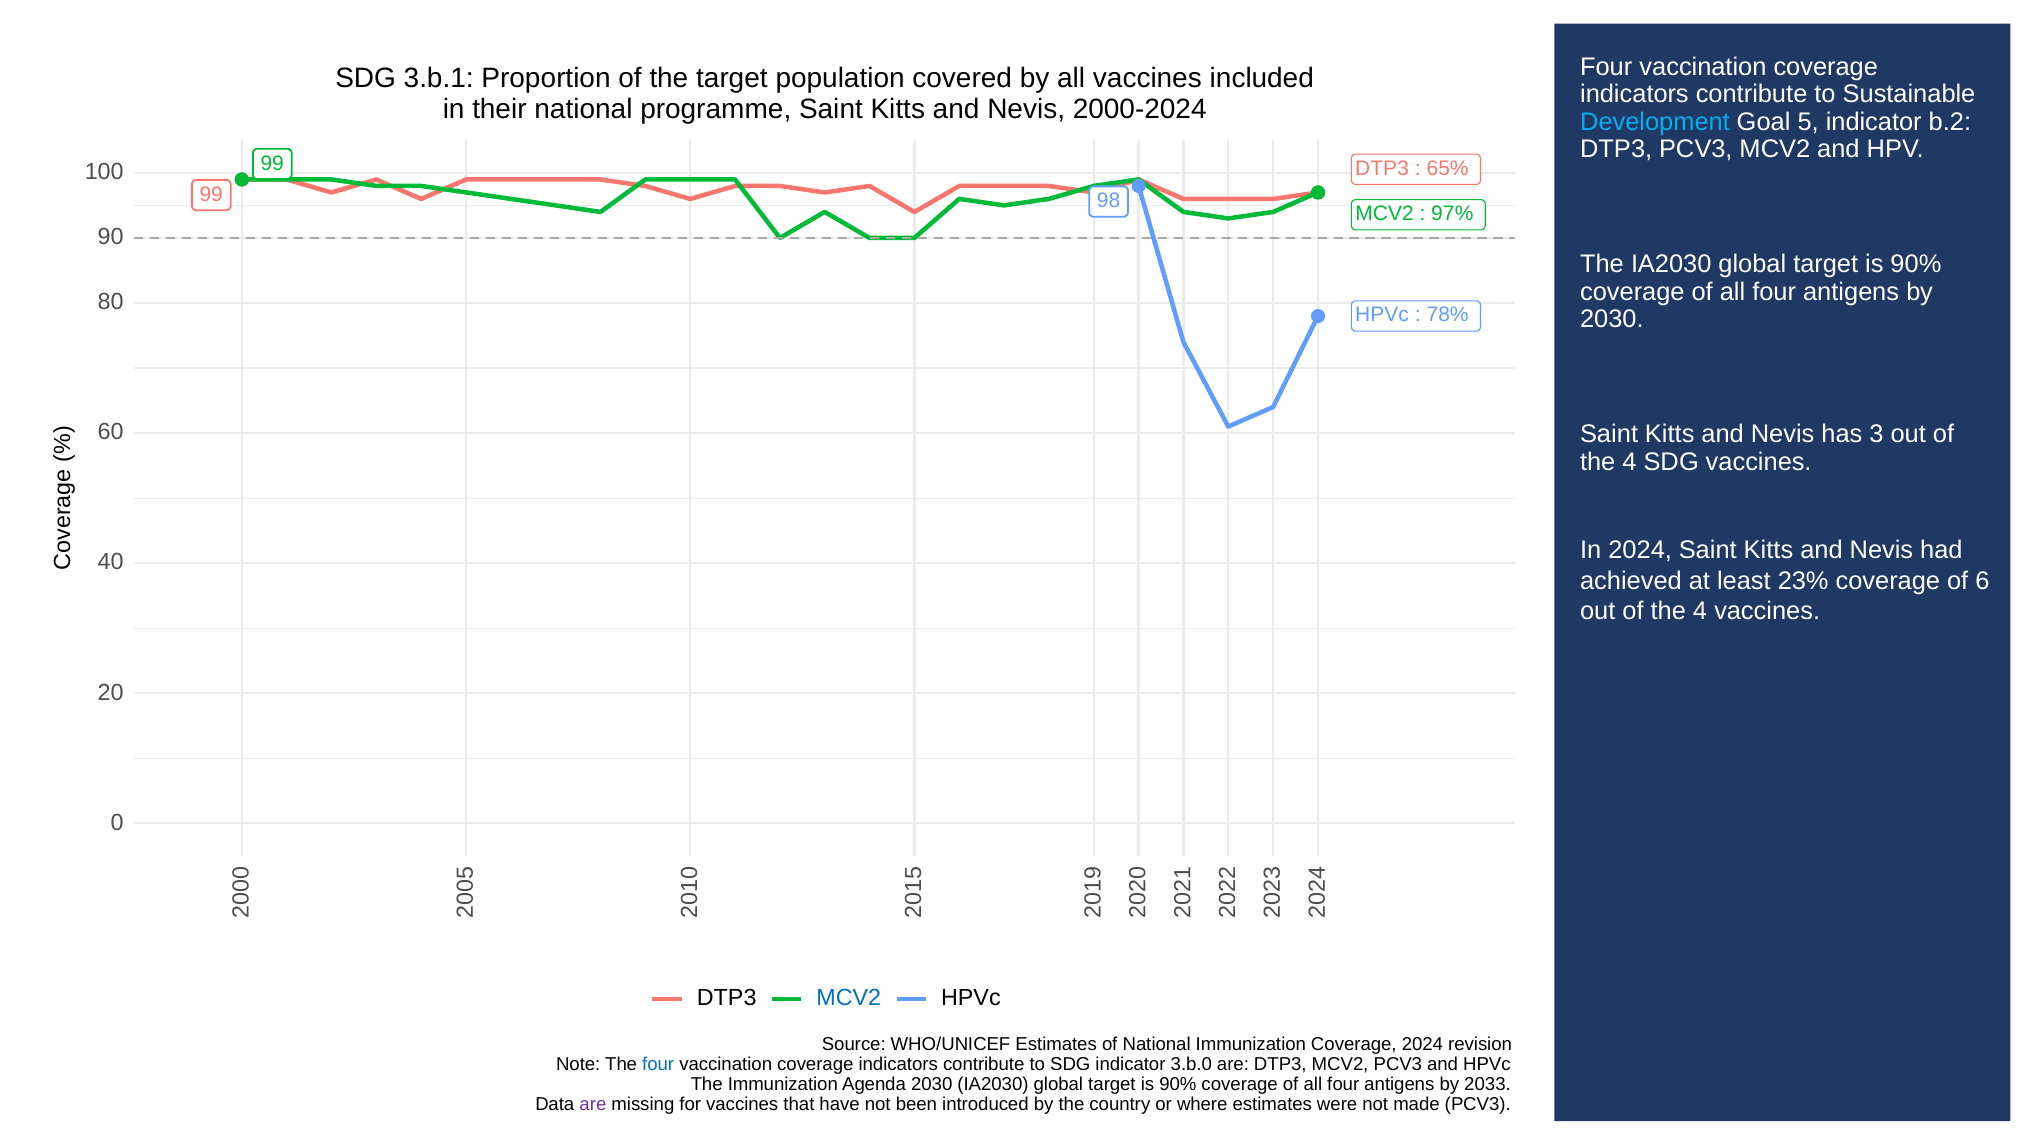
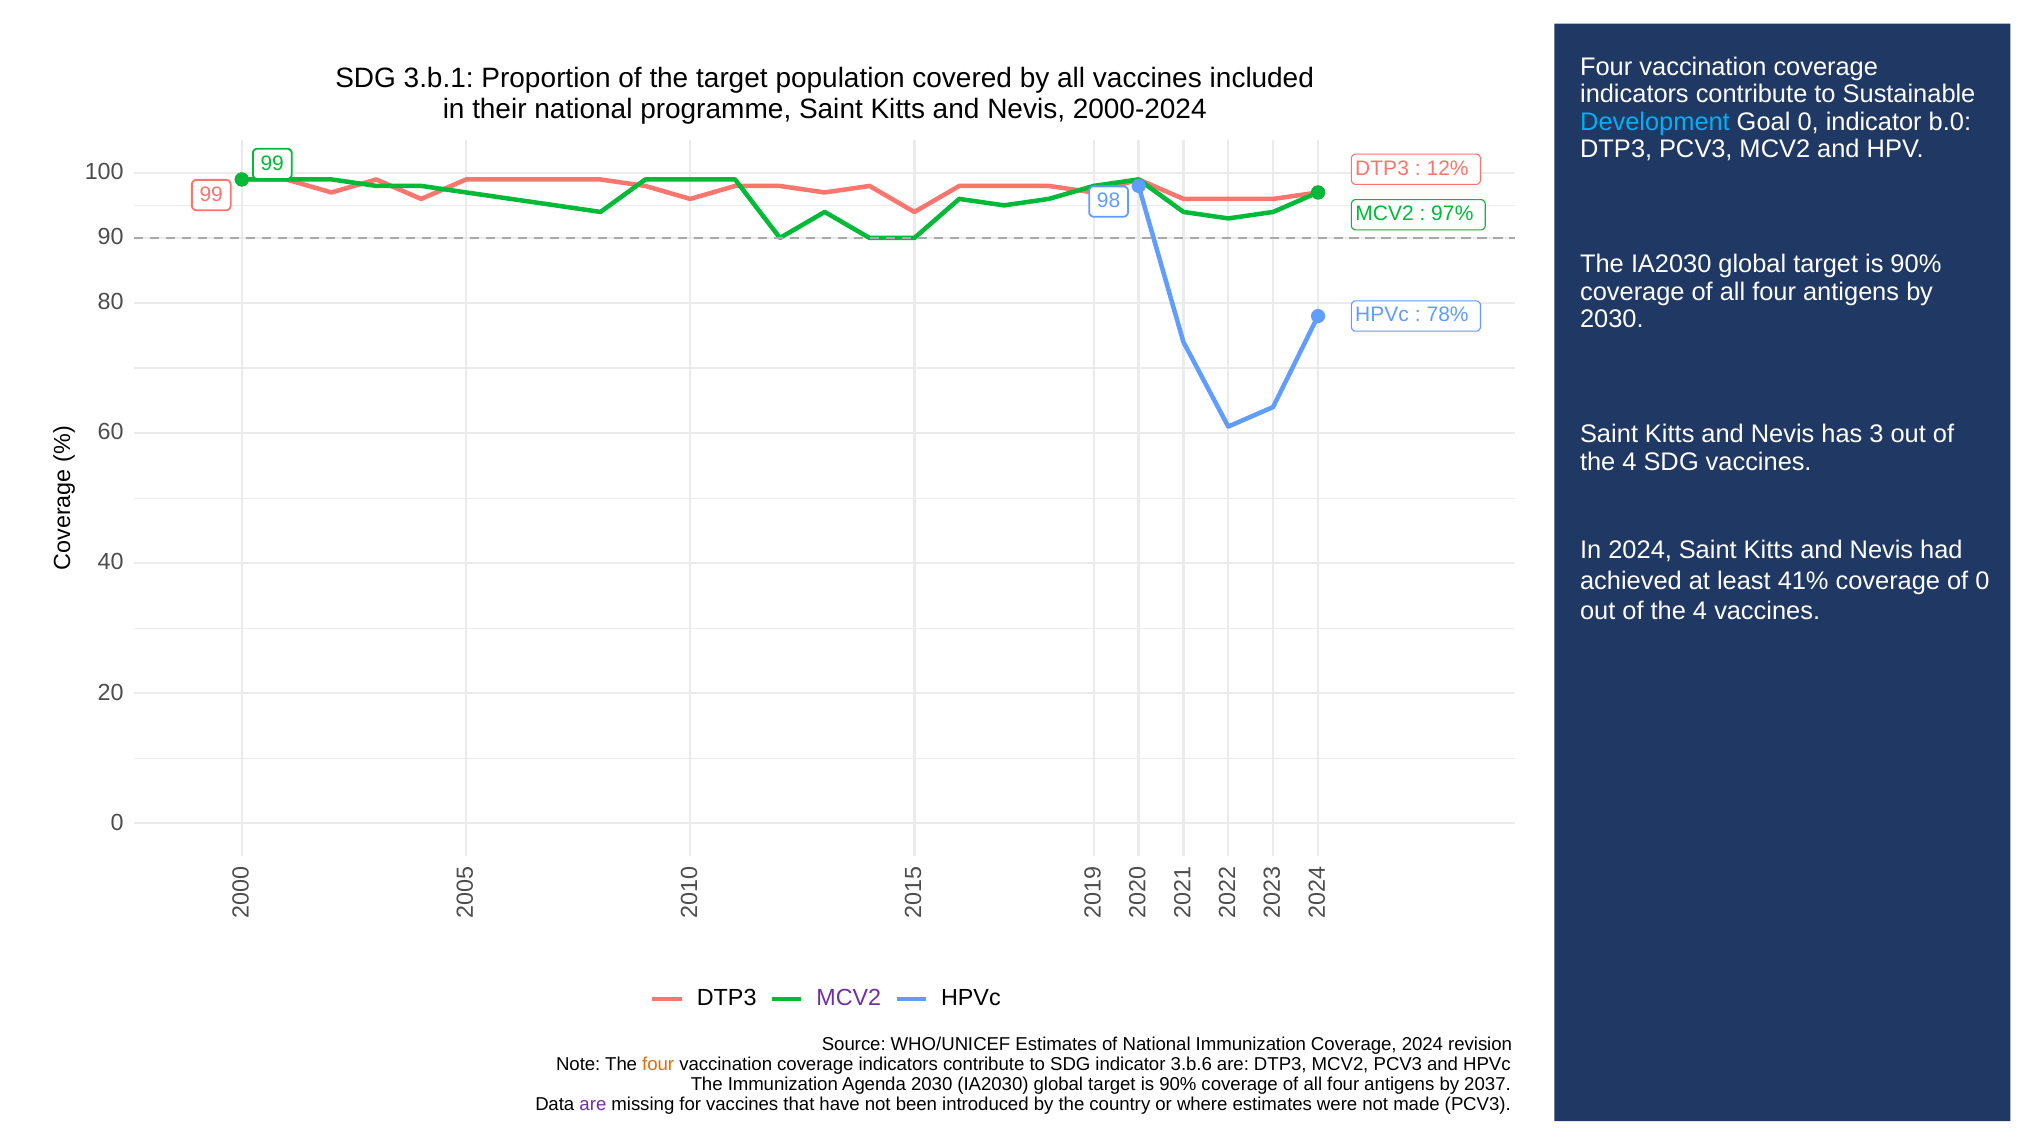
Goal 5: 5 -> 0
b.2: b.2 -> b.0
65%: 65% -> 12%
23%: 23% -> 41%
of 6: 6 -> 0
MCV2 at (849, 998) colour: blue -> purple
four at (658, 1065) colour: blue -> orange
3.b.0: 3.b.0 -> 3.b.6
2033: 2033 -> 2037
